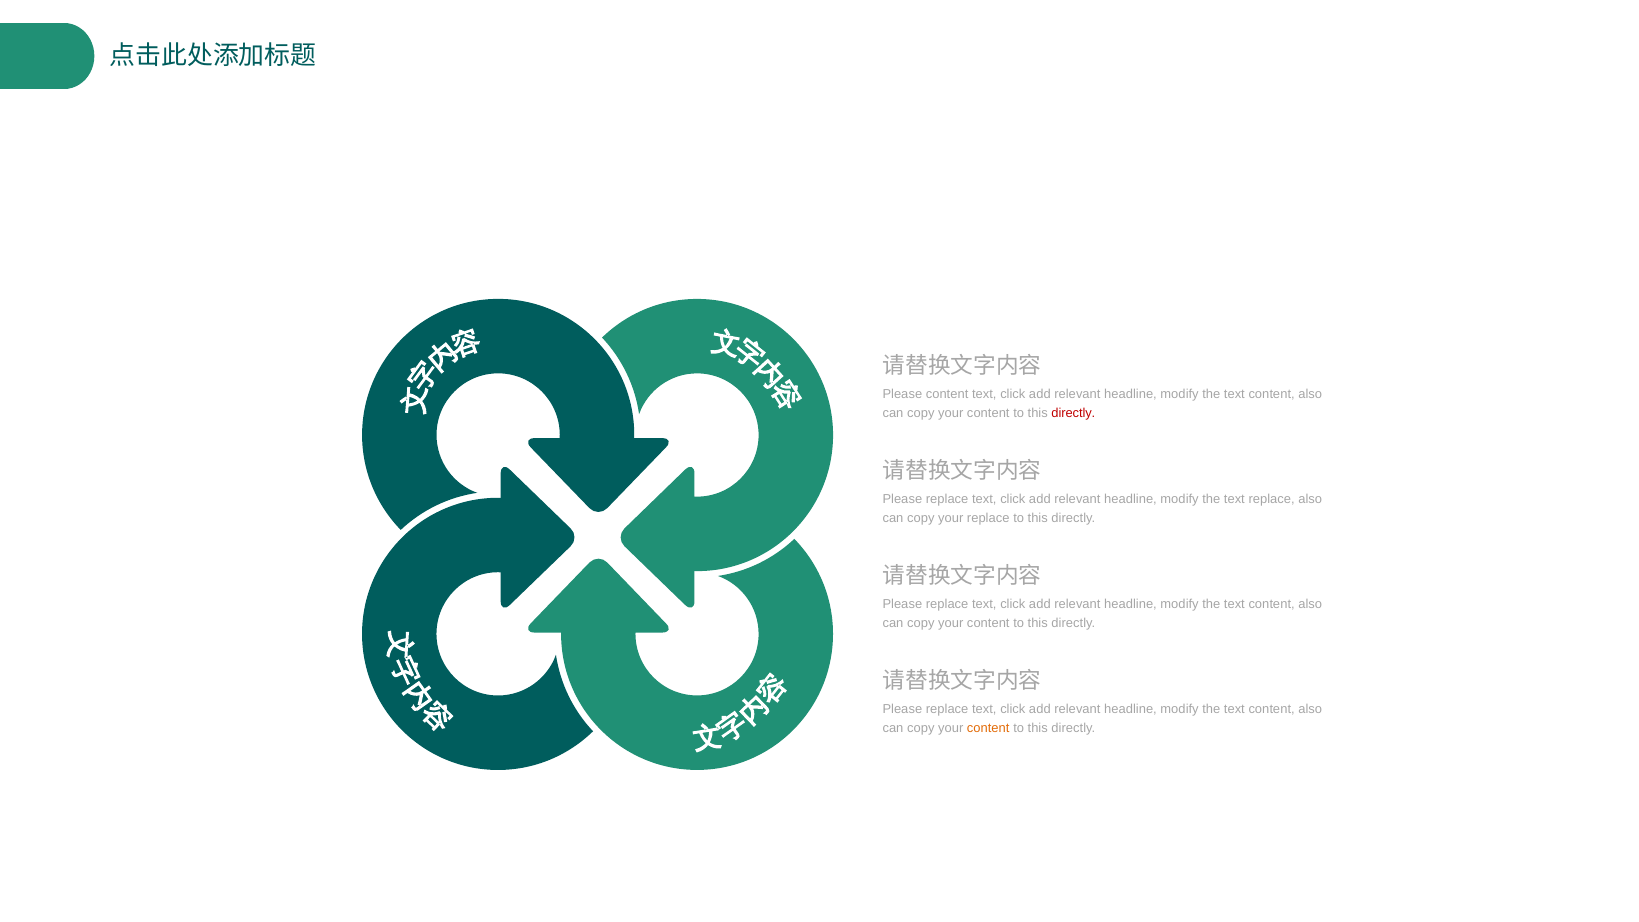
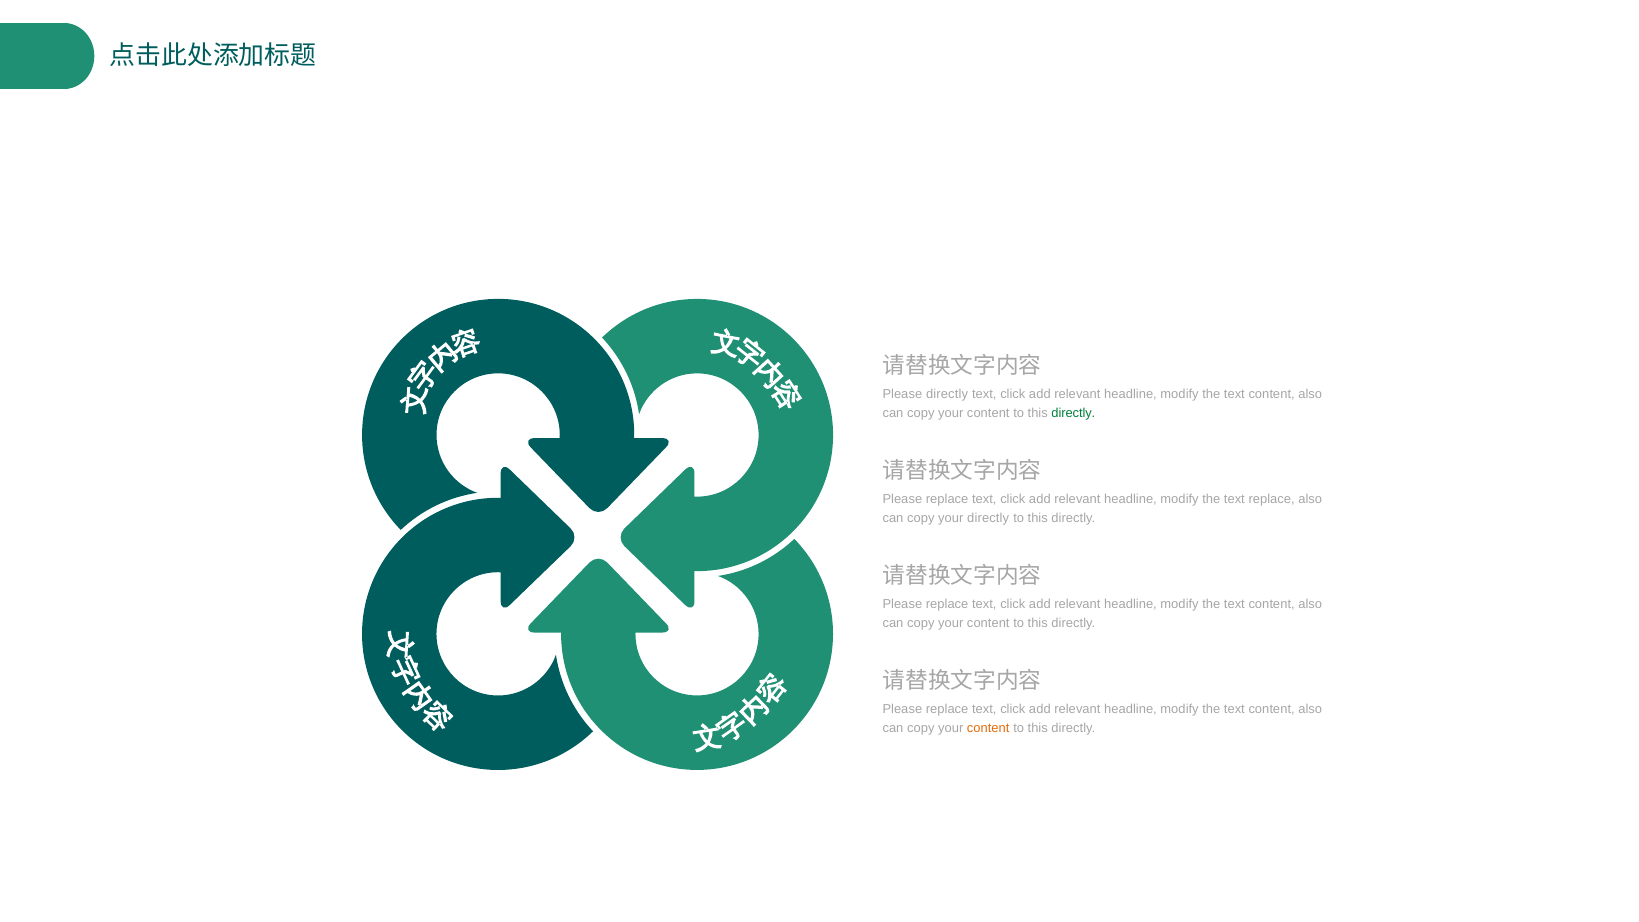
Please content: content -> directly
directly at (1073, 413) colour: red -> green
your replace: replace -> directly
